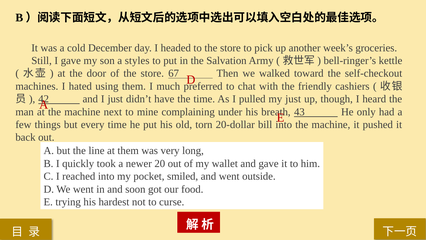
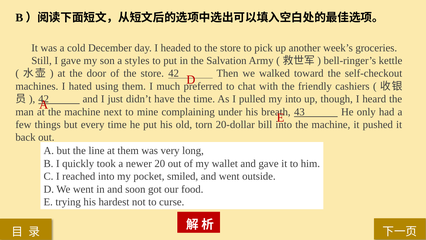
store 67: 67 -> 42
my just: just -> into
